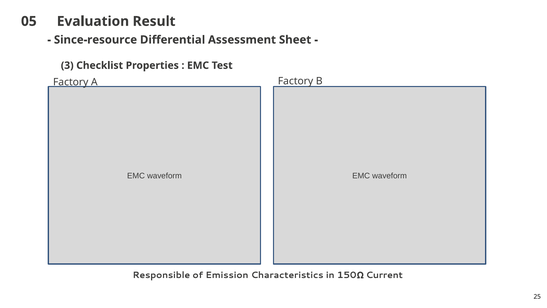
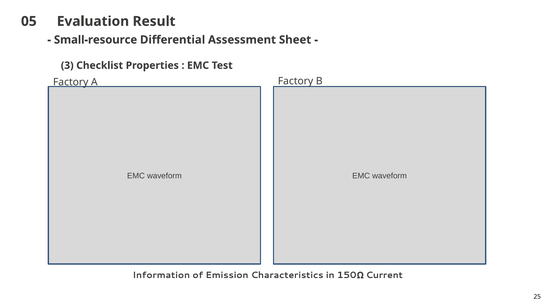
Since-resource: Since-resource -> Small-resource
Responsible: Responsible -> Information
